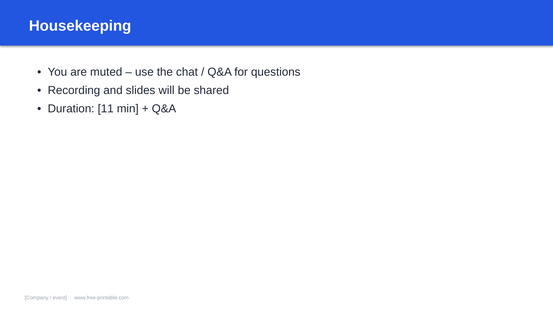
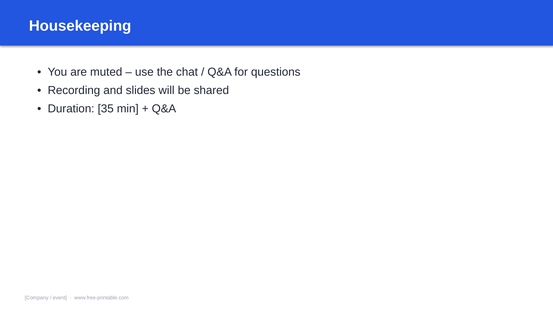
11: 11 -> 35
